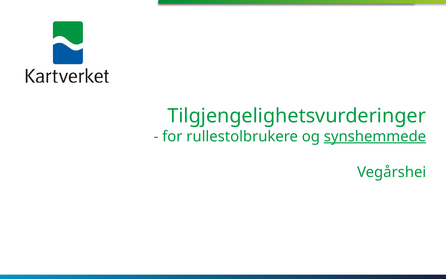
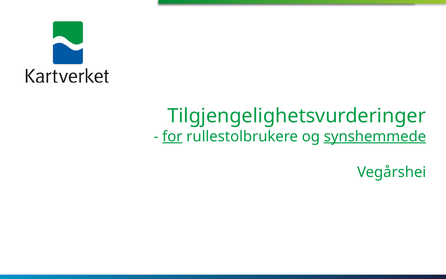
for underline: none -> present
